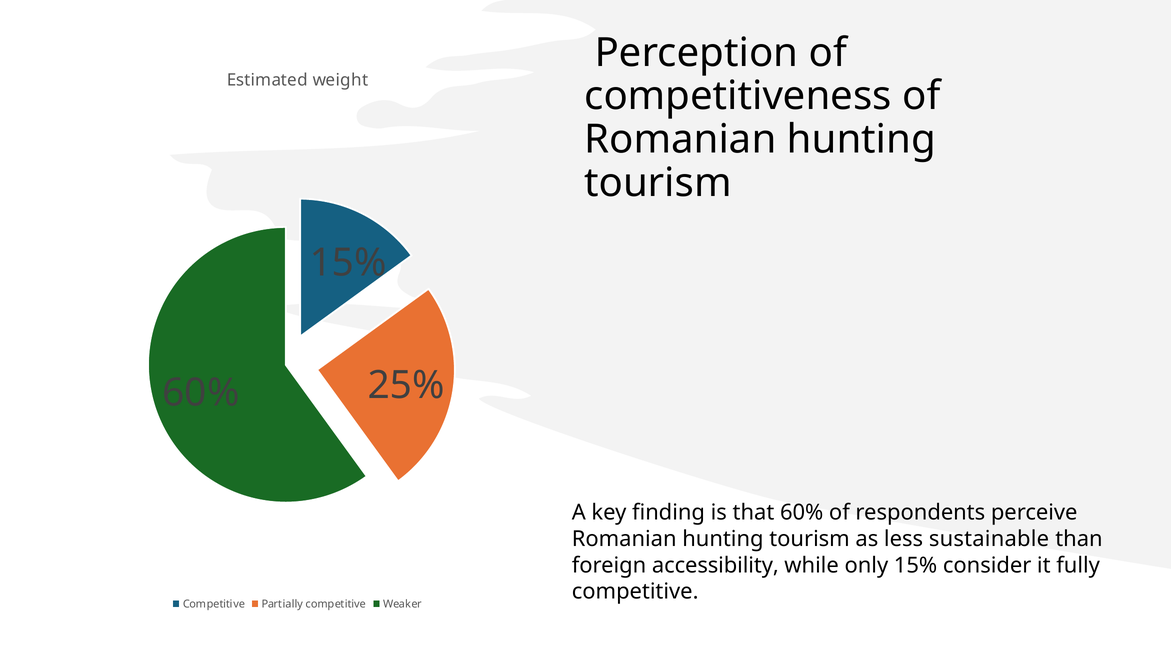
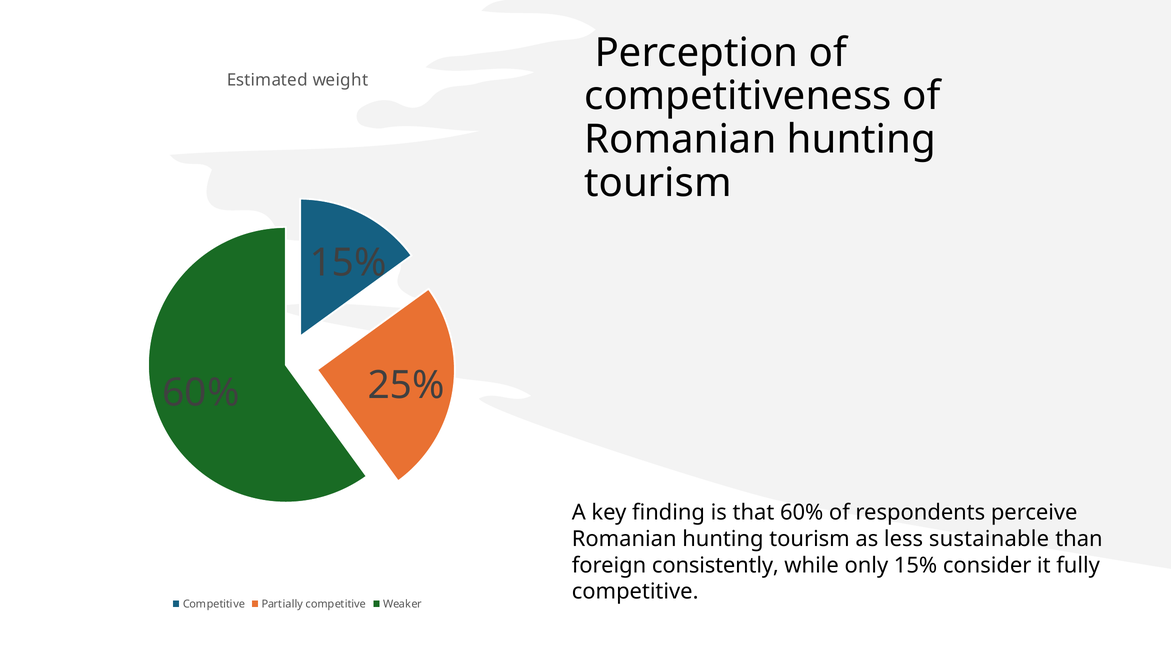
accessibility: accessibility -> consistently
